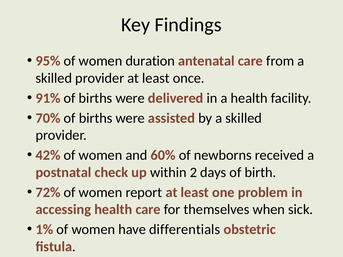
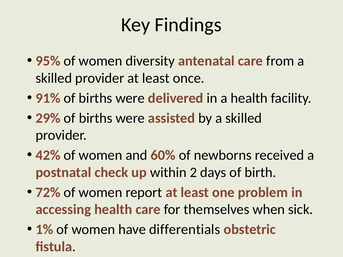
duration: duration -> diversity
70%: 70% -> 29%
